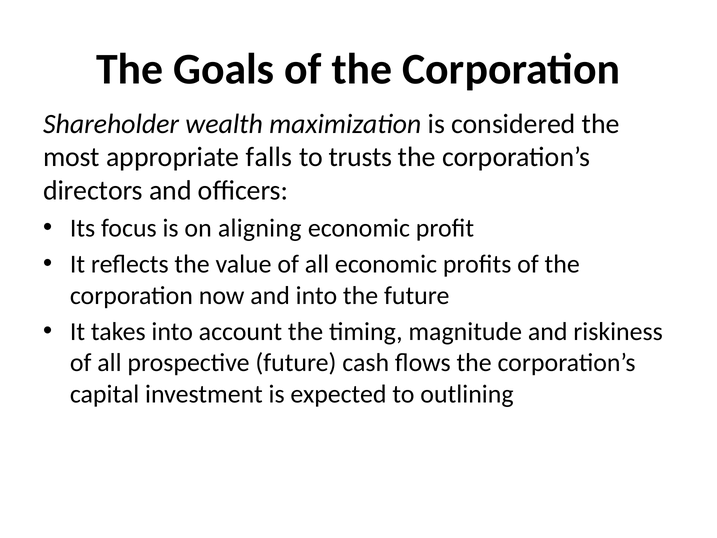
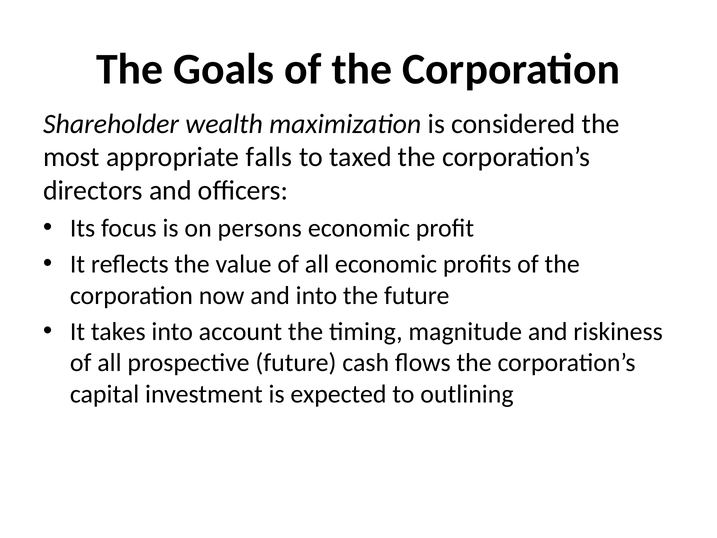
trusts: trusts -> taxed
aligning: aligning -> persons
